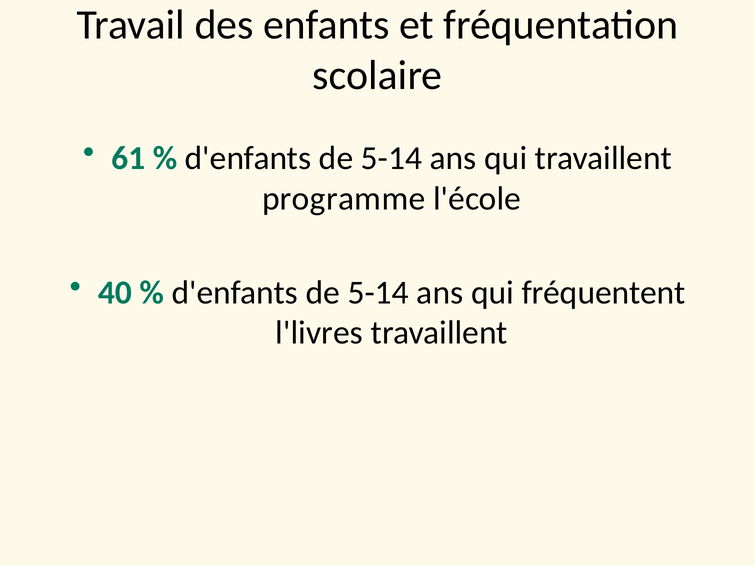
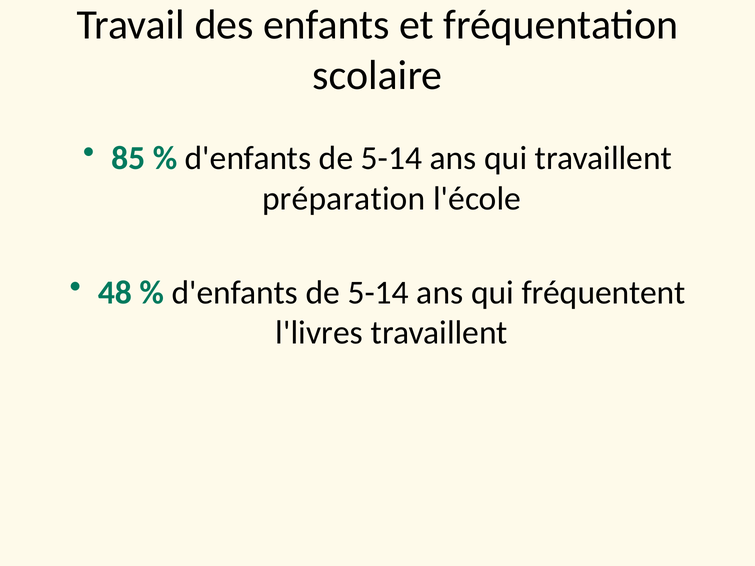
61: 61 -> 85
programme: programme -> préparation
40: 40 -> 48
